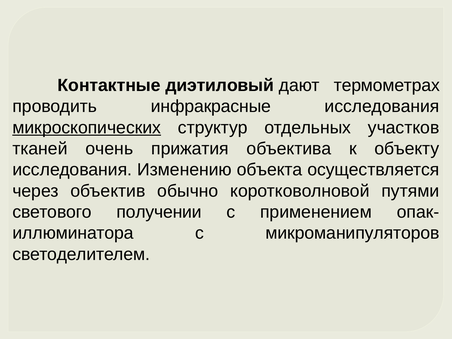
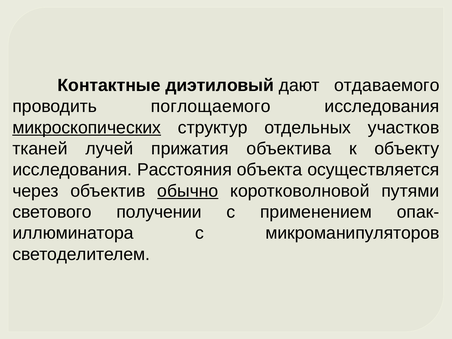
термометрах: термометрах -> отдаваемого
инфракрасные: инфракрасные -> поглощаемого
очень: очень -> лучей
Изменению: Изменению -> Расстояния
обычно underline: none -> present
